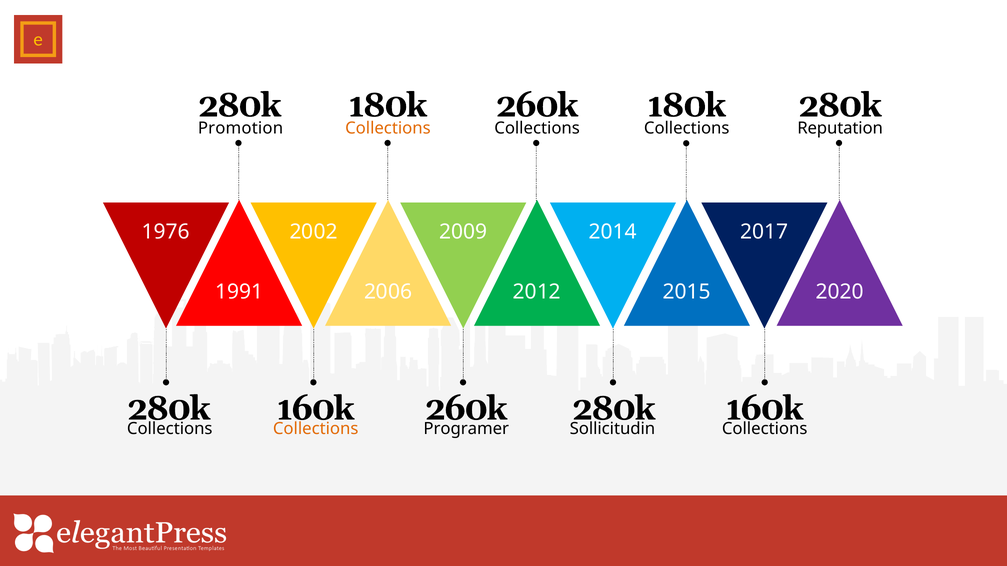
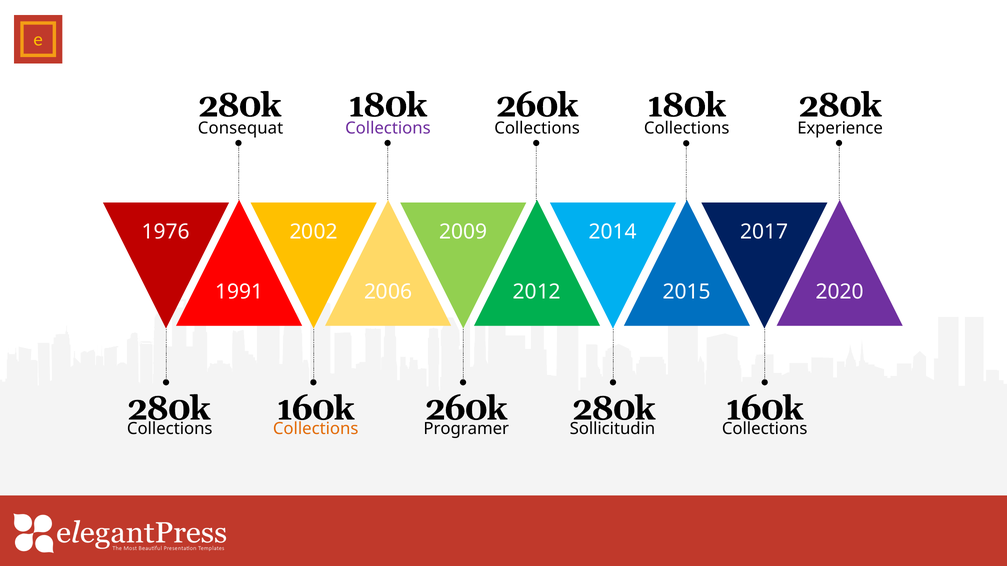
Promotion: Promotion -> Consequat
Collections at (388, 128) colour: orange -> purple
Reputation: Reputation -> Experience
